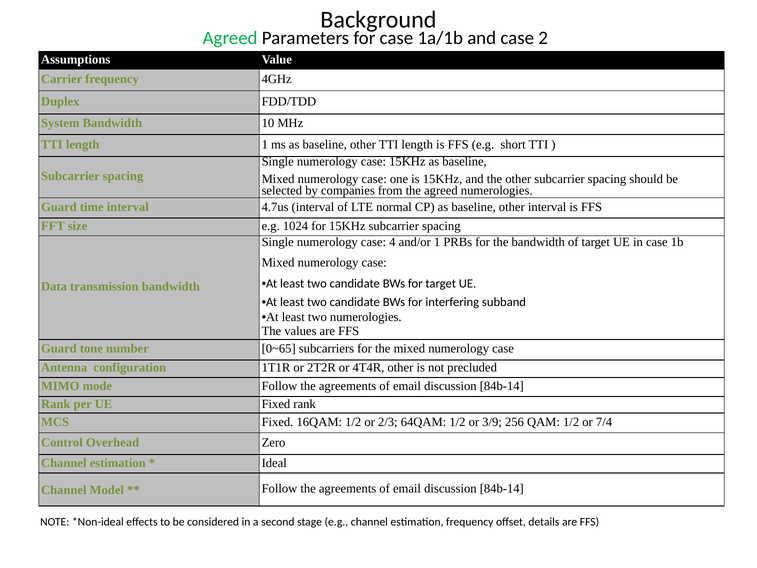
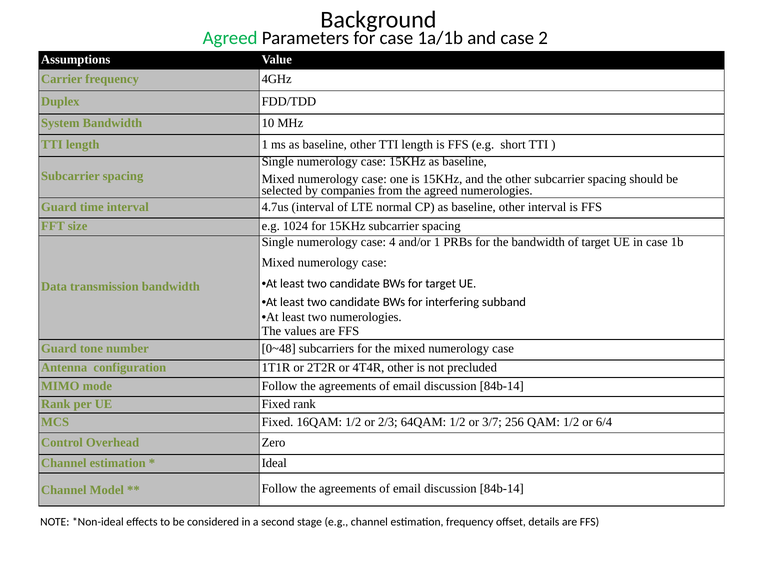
0~65: 0~65 -> 0~48
3/9: 3/9 -> 3/7
7/4: 7/4 -> 6/4
